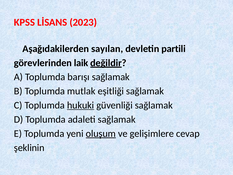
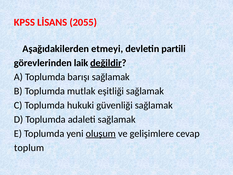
2023: 2023 -> 2055
sayılan: sayılan -> etmeyi
hukuki underline: present -> none
şeklinin: şeklinin -> toplum
